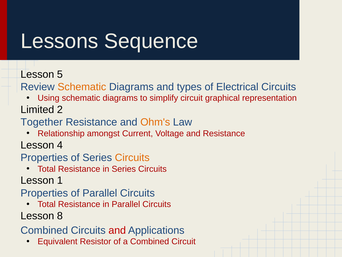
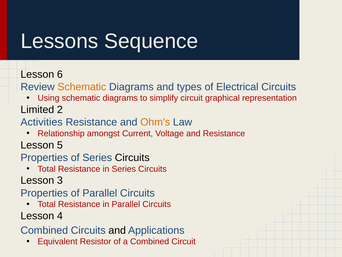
5: 5 -> 6
Together: Together -> Activities
4: 4 -> 5
Circuits at (132, 157) colour: orange -> black
1: 1 -> 3
8: 8 -> 4
and at (117, 230) colour: red -> black
